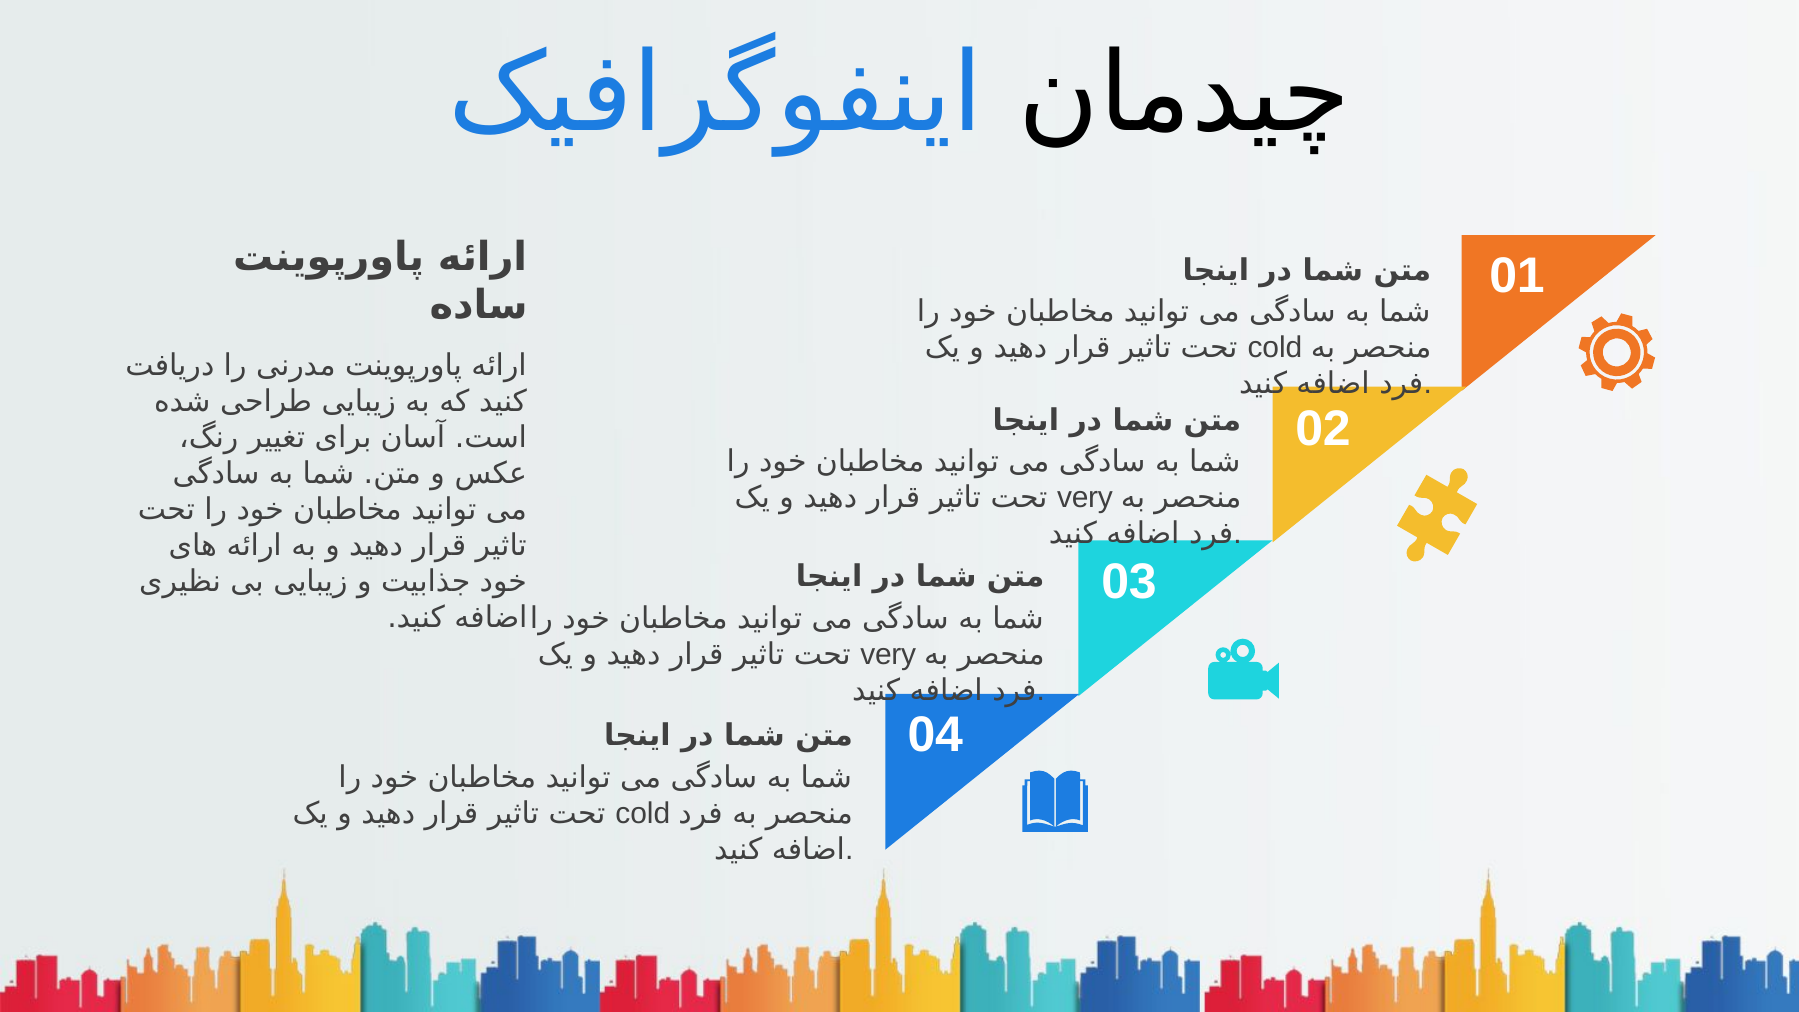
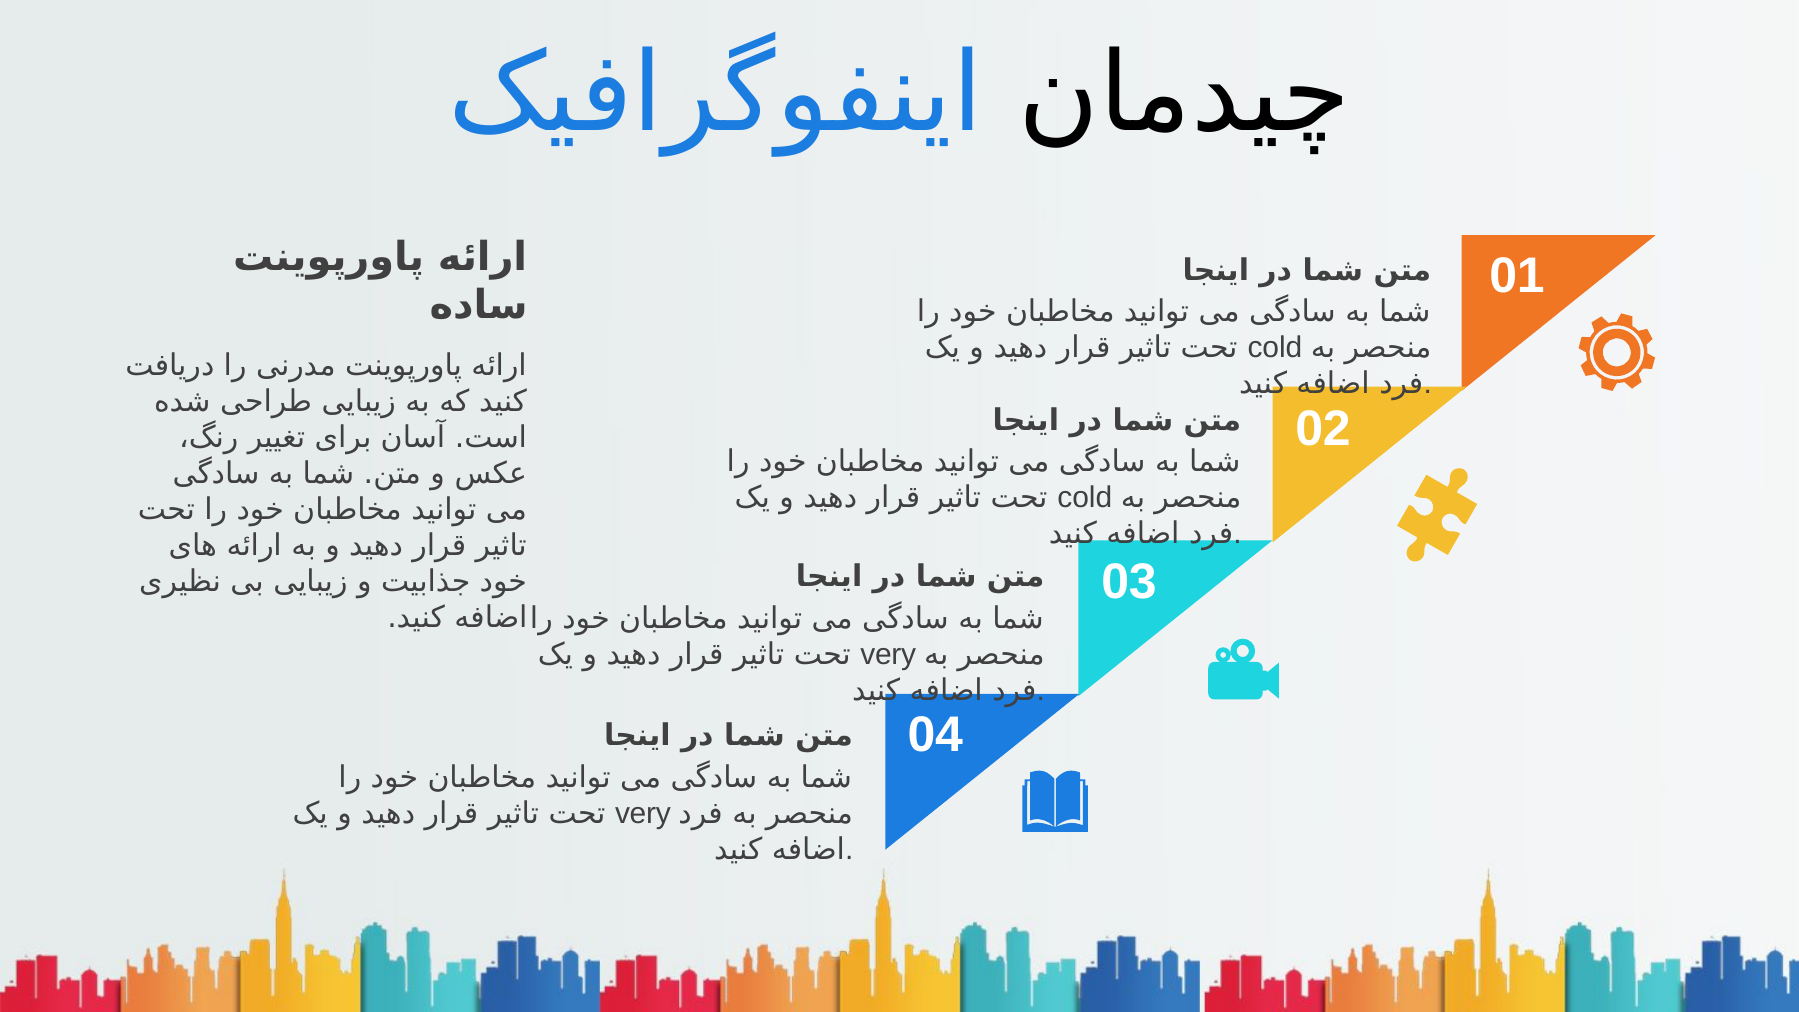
very at (1085, 498): very -> cold
cold at (643, 813): cold -> very
